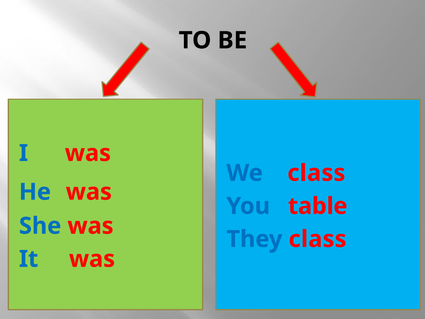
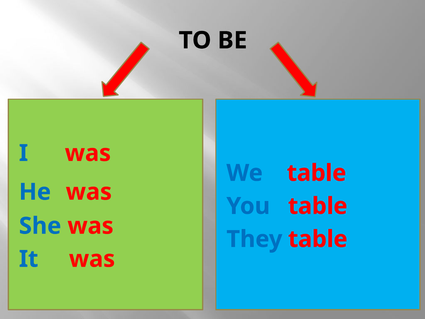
We class: class -> table
They class: class -> table
